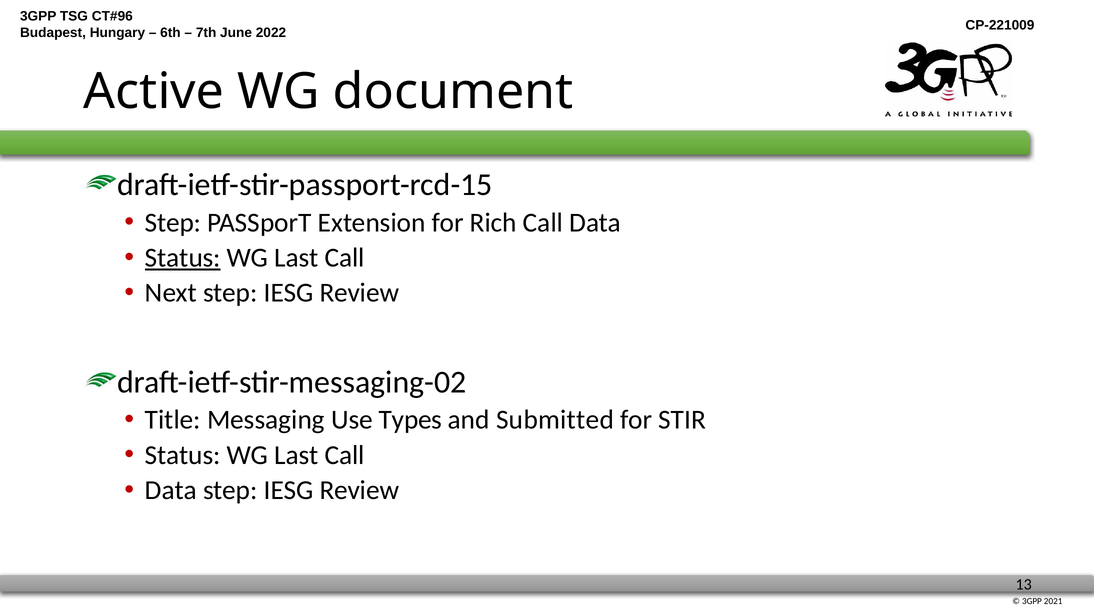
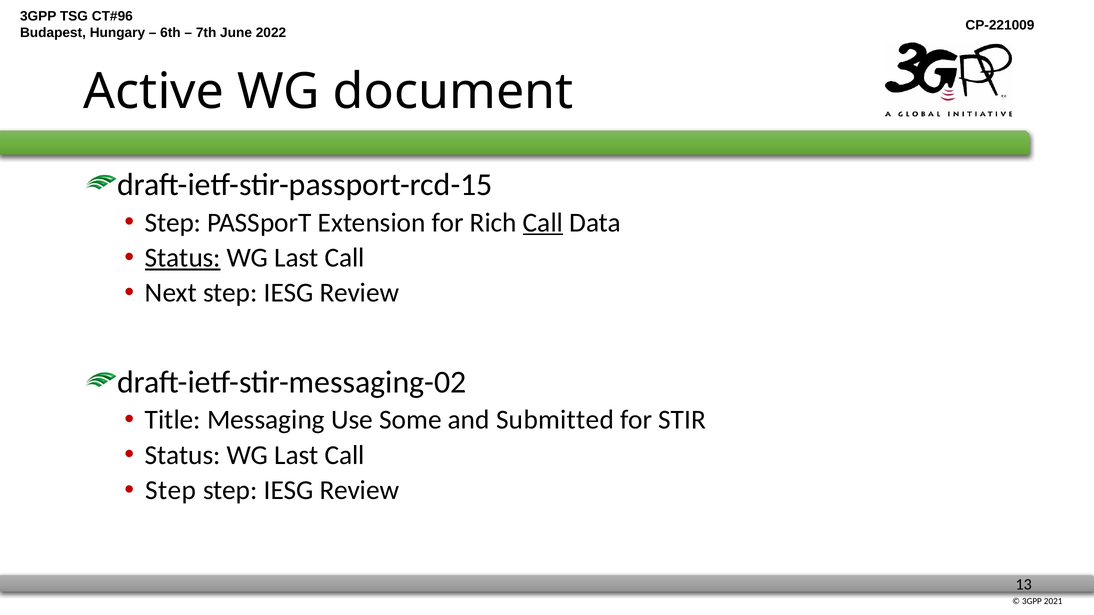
Call at (543, 223) underline: none -> present
Types: Types -> Some
Data at (171, 490): Data -> Step
